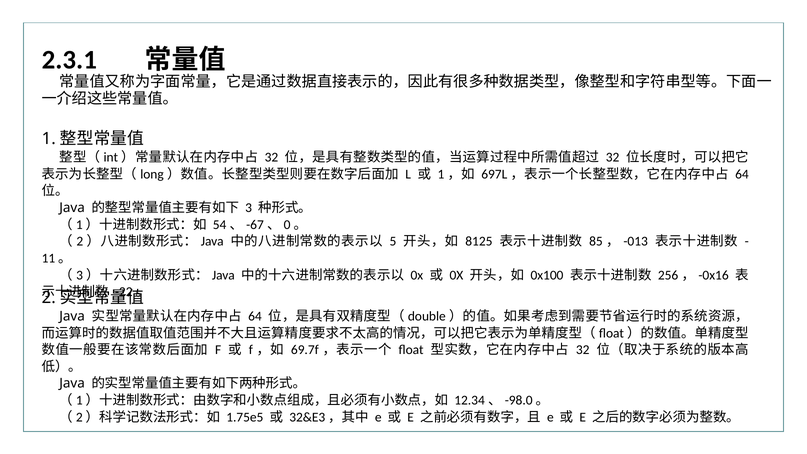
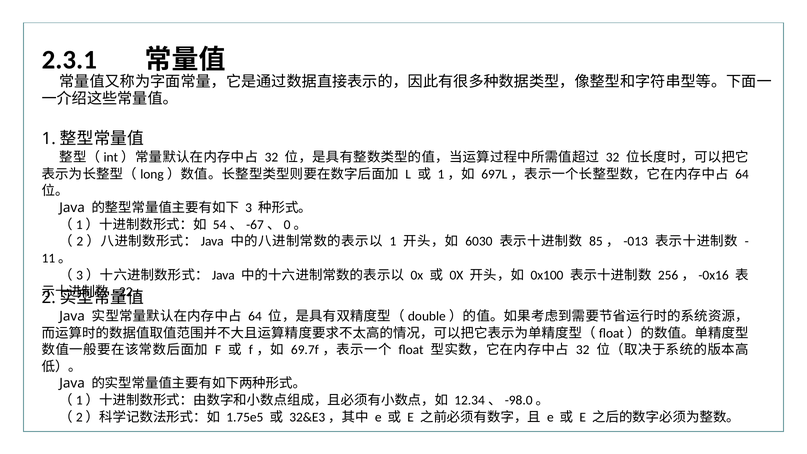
5 at (393, 241): 5 -> 1
8125: 8125 -> 6030
